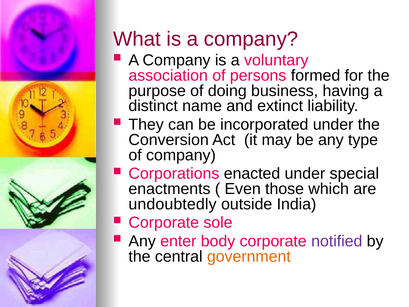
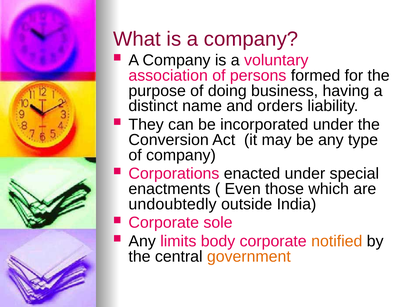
extinct: extinct -> orders
enter: enter -> limits
notified colour: purple -> orange
